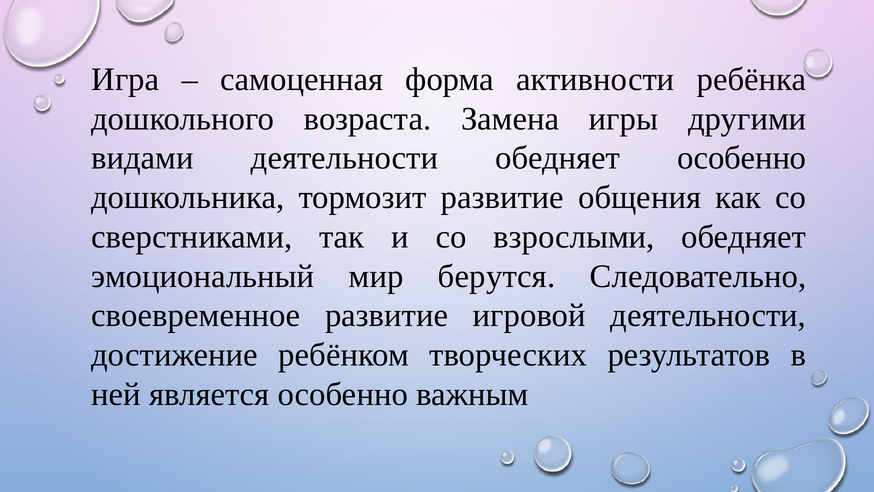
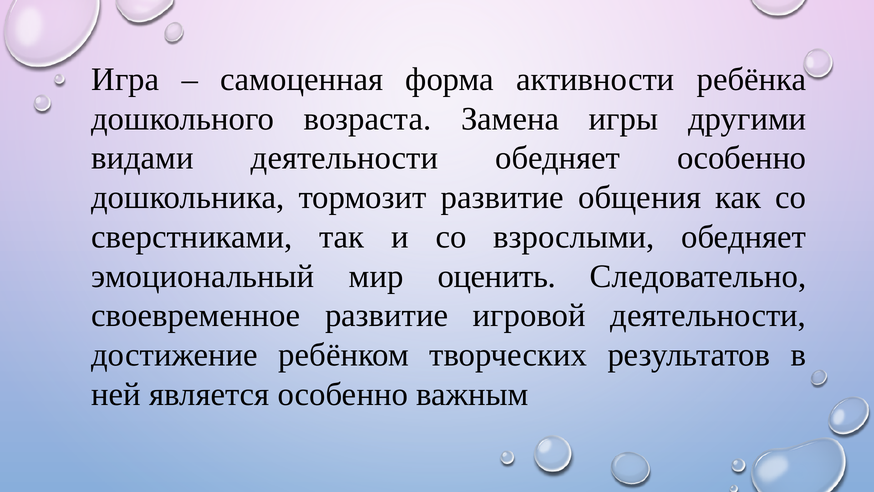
берутся: берутся -> оценить
